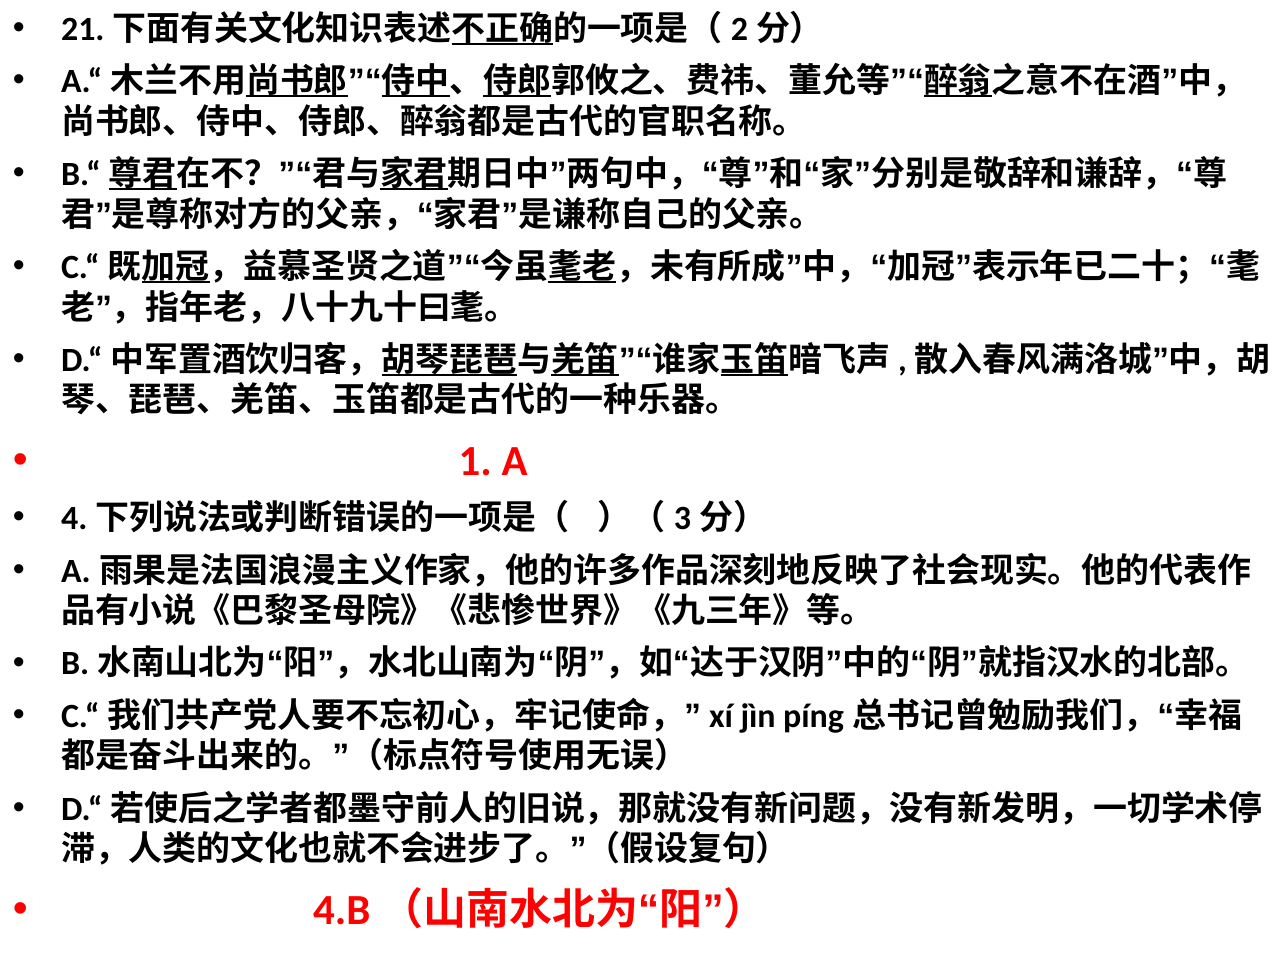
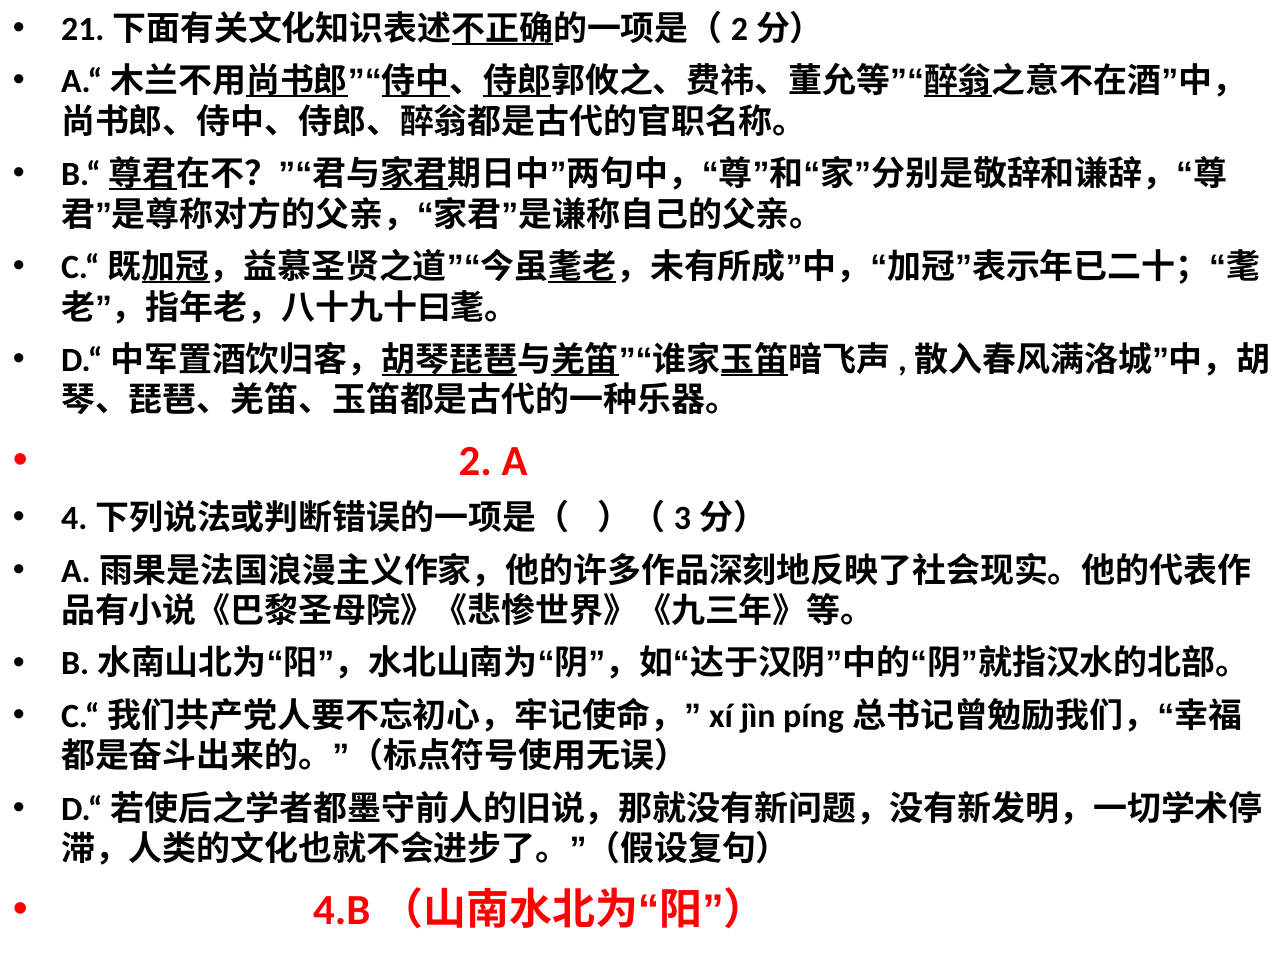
1: 1 -> 2
